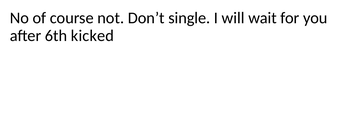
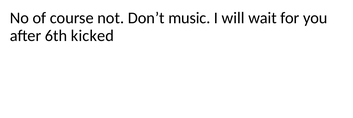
single: single -> music
